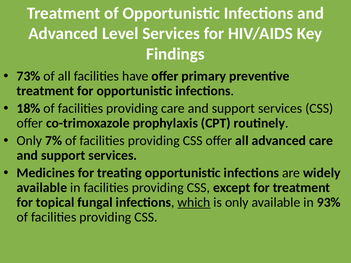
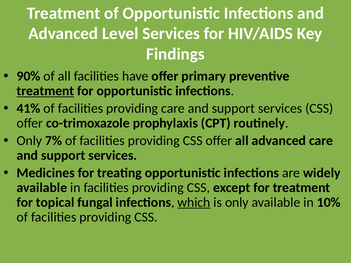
73%: 73% -> 90%
treatment at (45, 91) underline: none -> present
18%: 18% -> 41%
93%: 93% -> 10%
